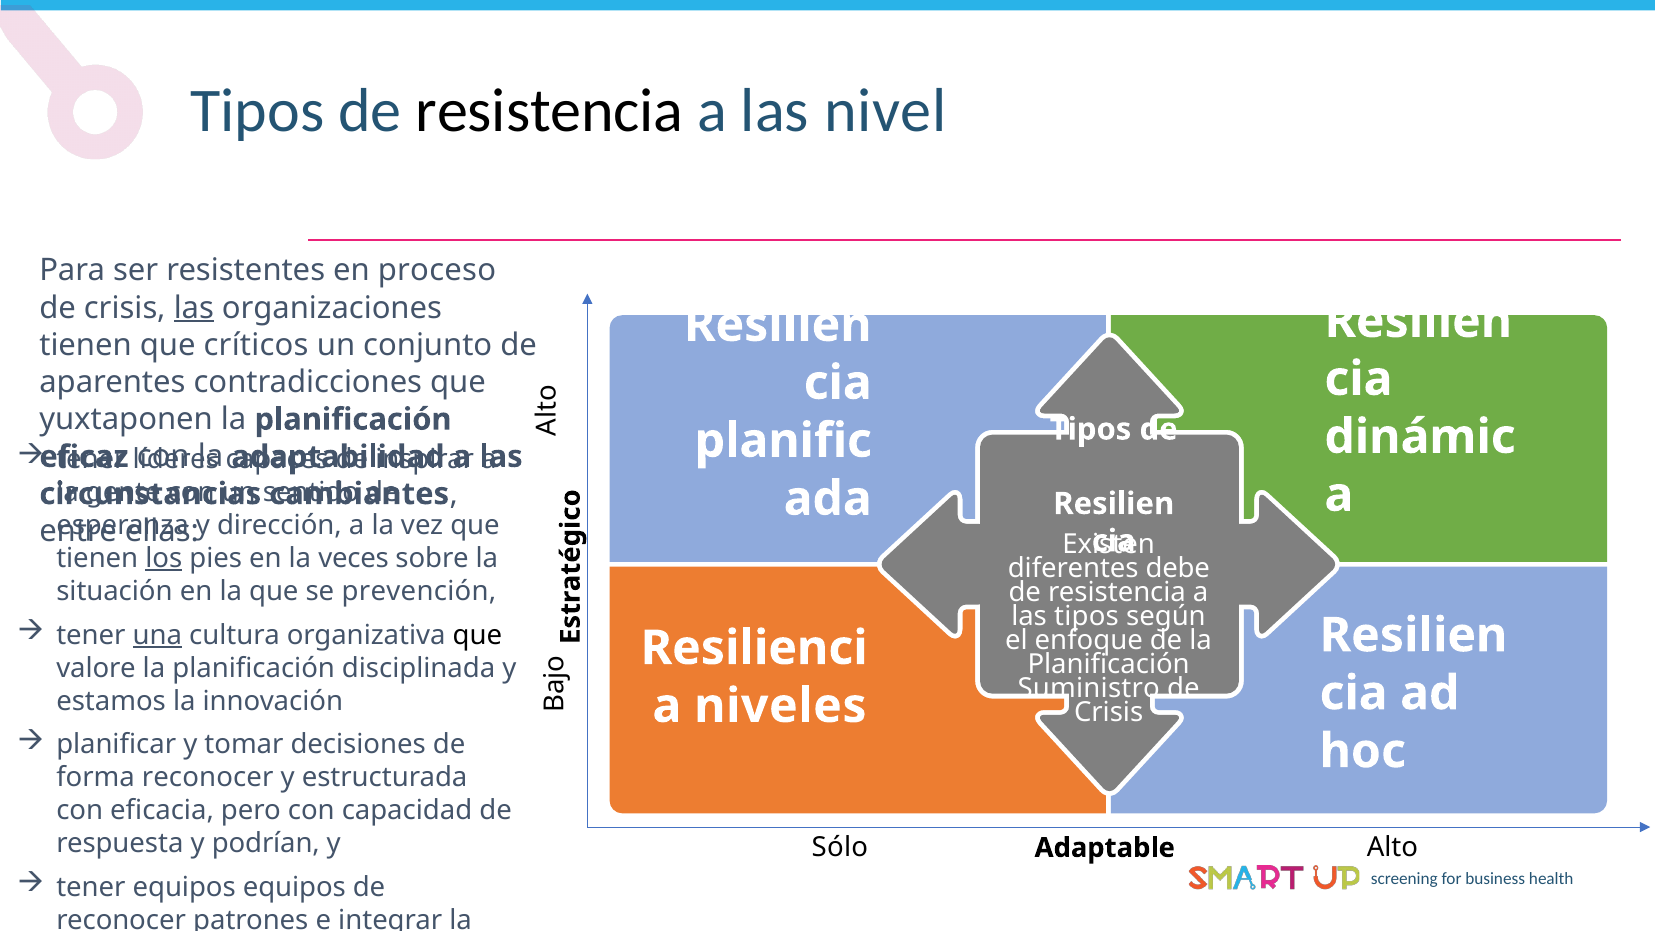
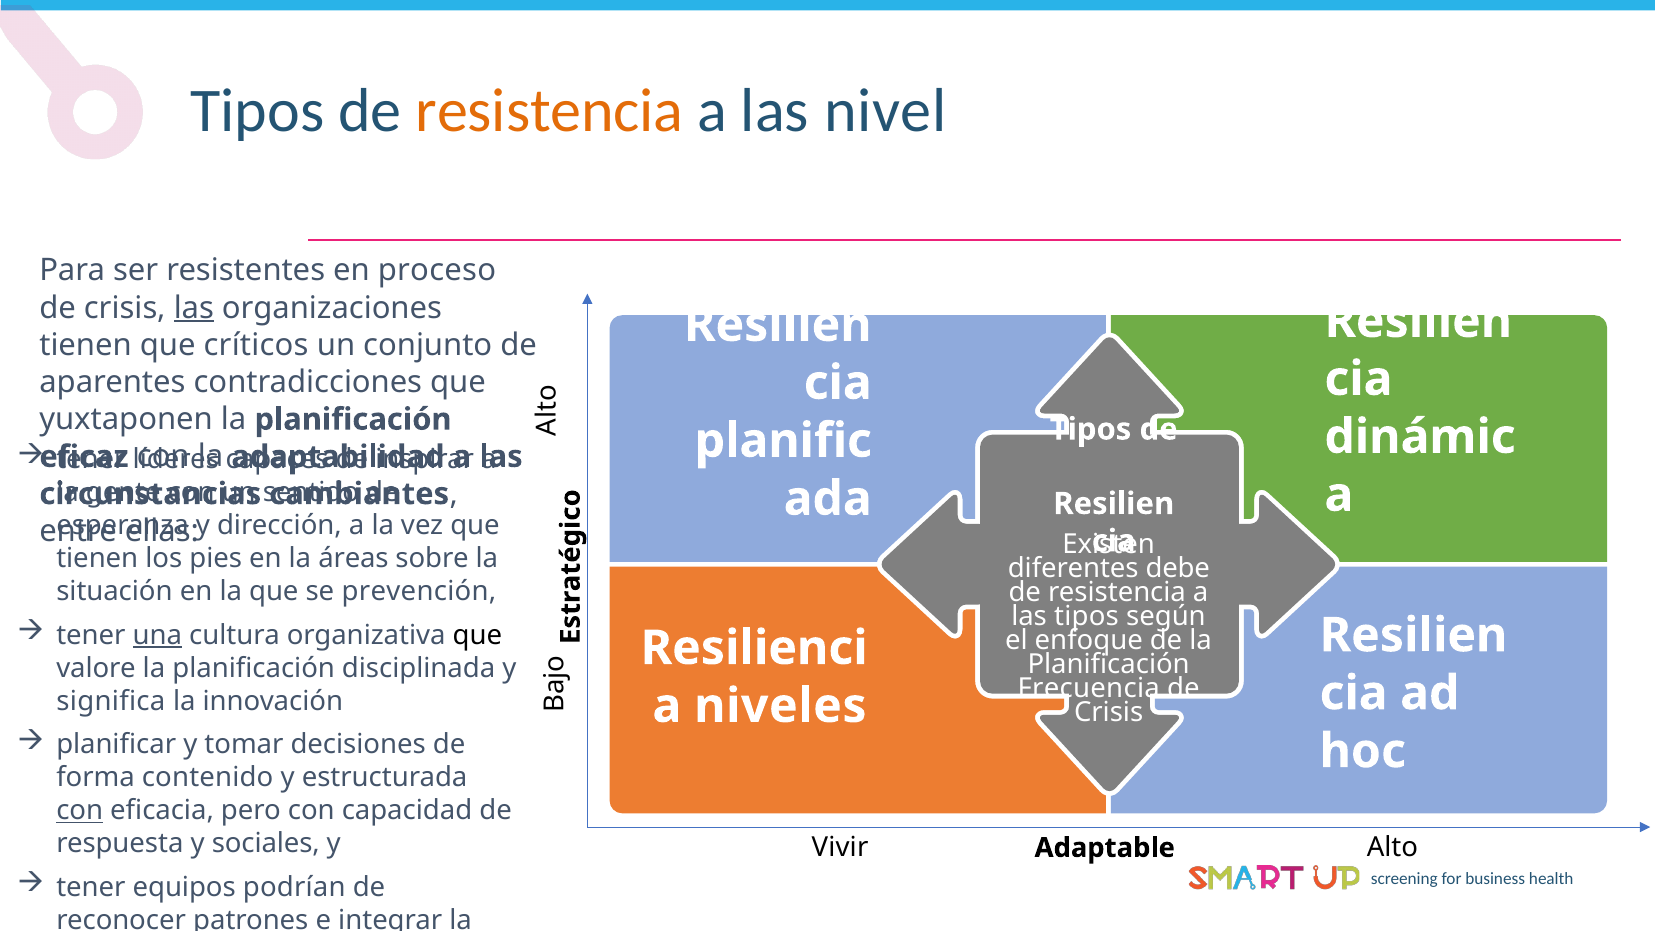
resistencia at (550, 111) colour: black -> orange
los at (164, 558) underline: present -> none
veces: veces -> áreas
Suministro: Suministro -> Frecuencia
estamos: estamos -> significa
forma reconocer: reconocer -> contenido
con at (80, 811) underline: none -> present
podrían: podrían -> sociales
Sólo: Sólo -> Vivir
equipos equipos: equipos -> podrían
